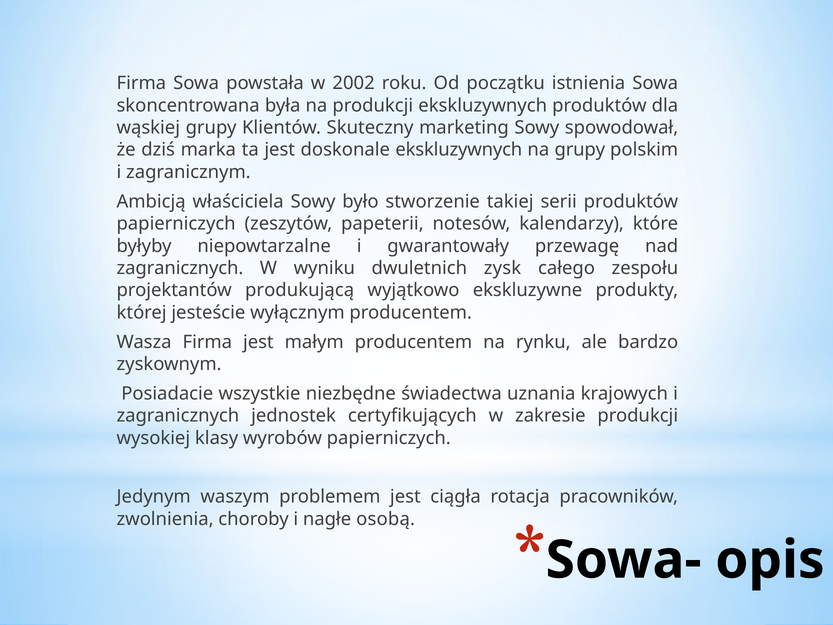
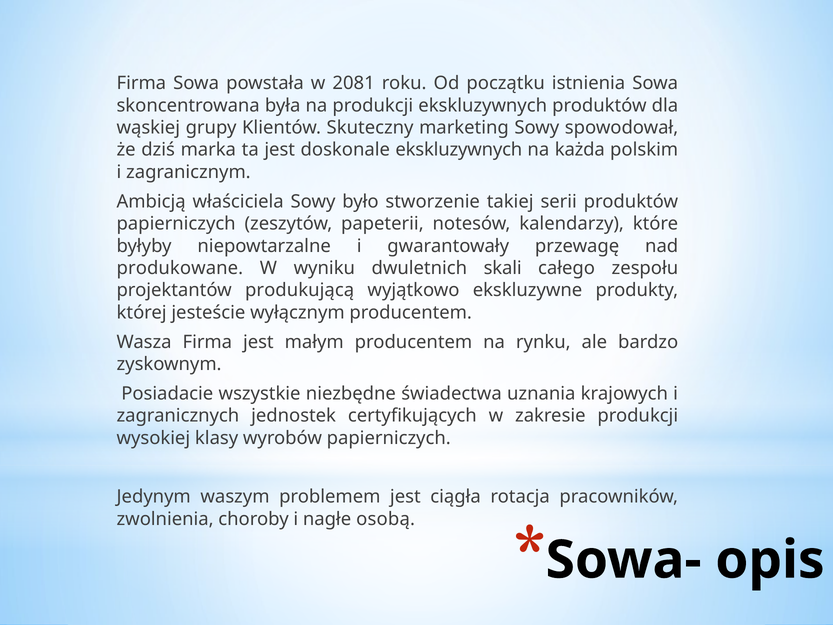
2002: 2002 -> 2081
na grupy: grupy -> każda
zagranicznych at (180, 268): zagranicznych -> produkowane
zysk: zysk -> skali
